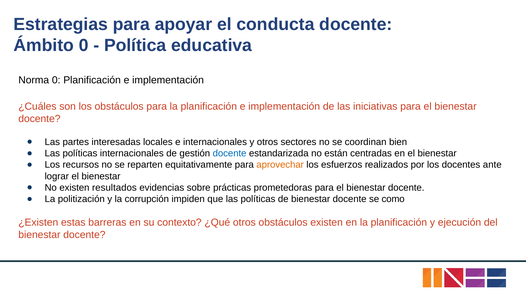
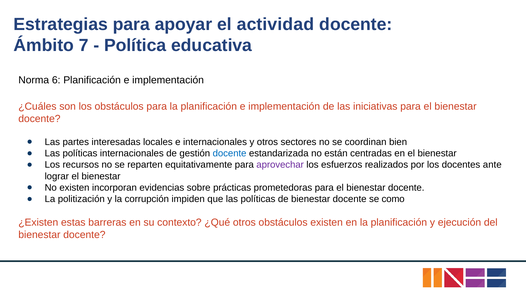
conducta: conducta -> actividad
Ámbito 0: 0 -> 7
Norma 0: 0 -> 6
aprovechar colour: orange -> purple
resultados: resultados -> incorporan
